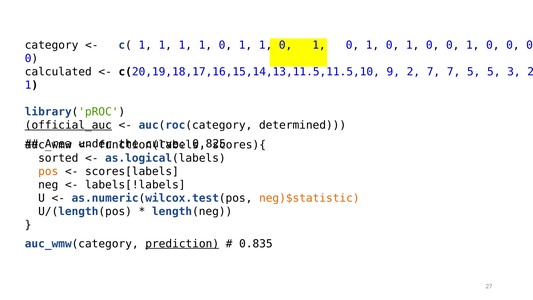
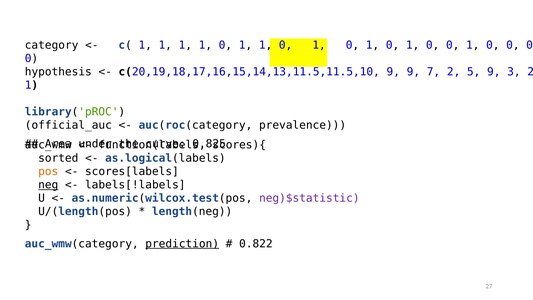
calculated: calculated -> hypothesis
9 2: 2 -> 9
7 7: 7 -> 2
5 5: 5 -> 9
official_auc underline: present -> none
determined: determined -> prevalence
neg underline: none -> present
neg)$statistic colour: orange -> purple
0.835: 0.835 -> 0.822
